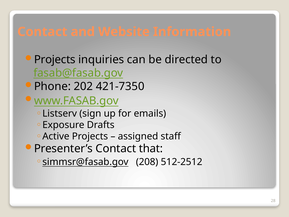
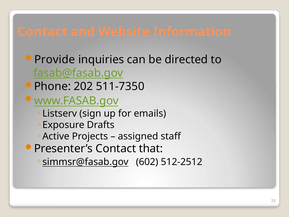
Projects at (55, 59): Projects -> Provide
421-7350: 421-7350 -> 511-7350
208: 208 -> 602
